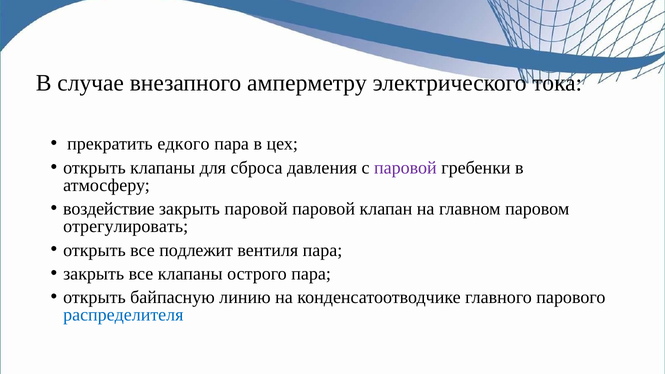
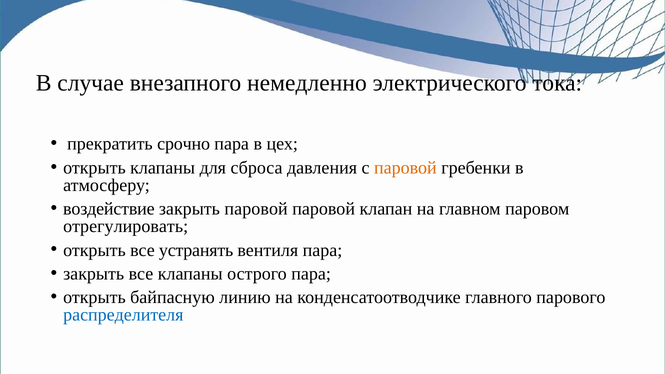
амперметру: амперметру -> немедленно
едкого: едкого -> срочно
паровой at (405, 168) colour: purple -> orange
подлежит: подлежит -> устранять
